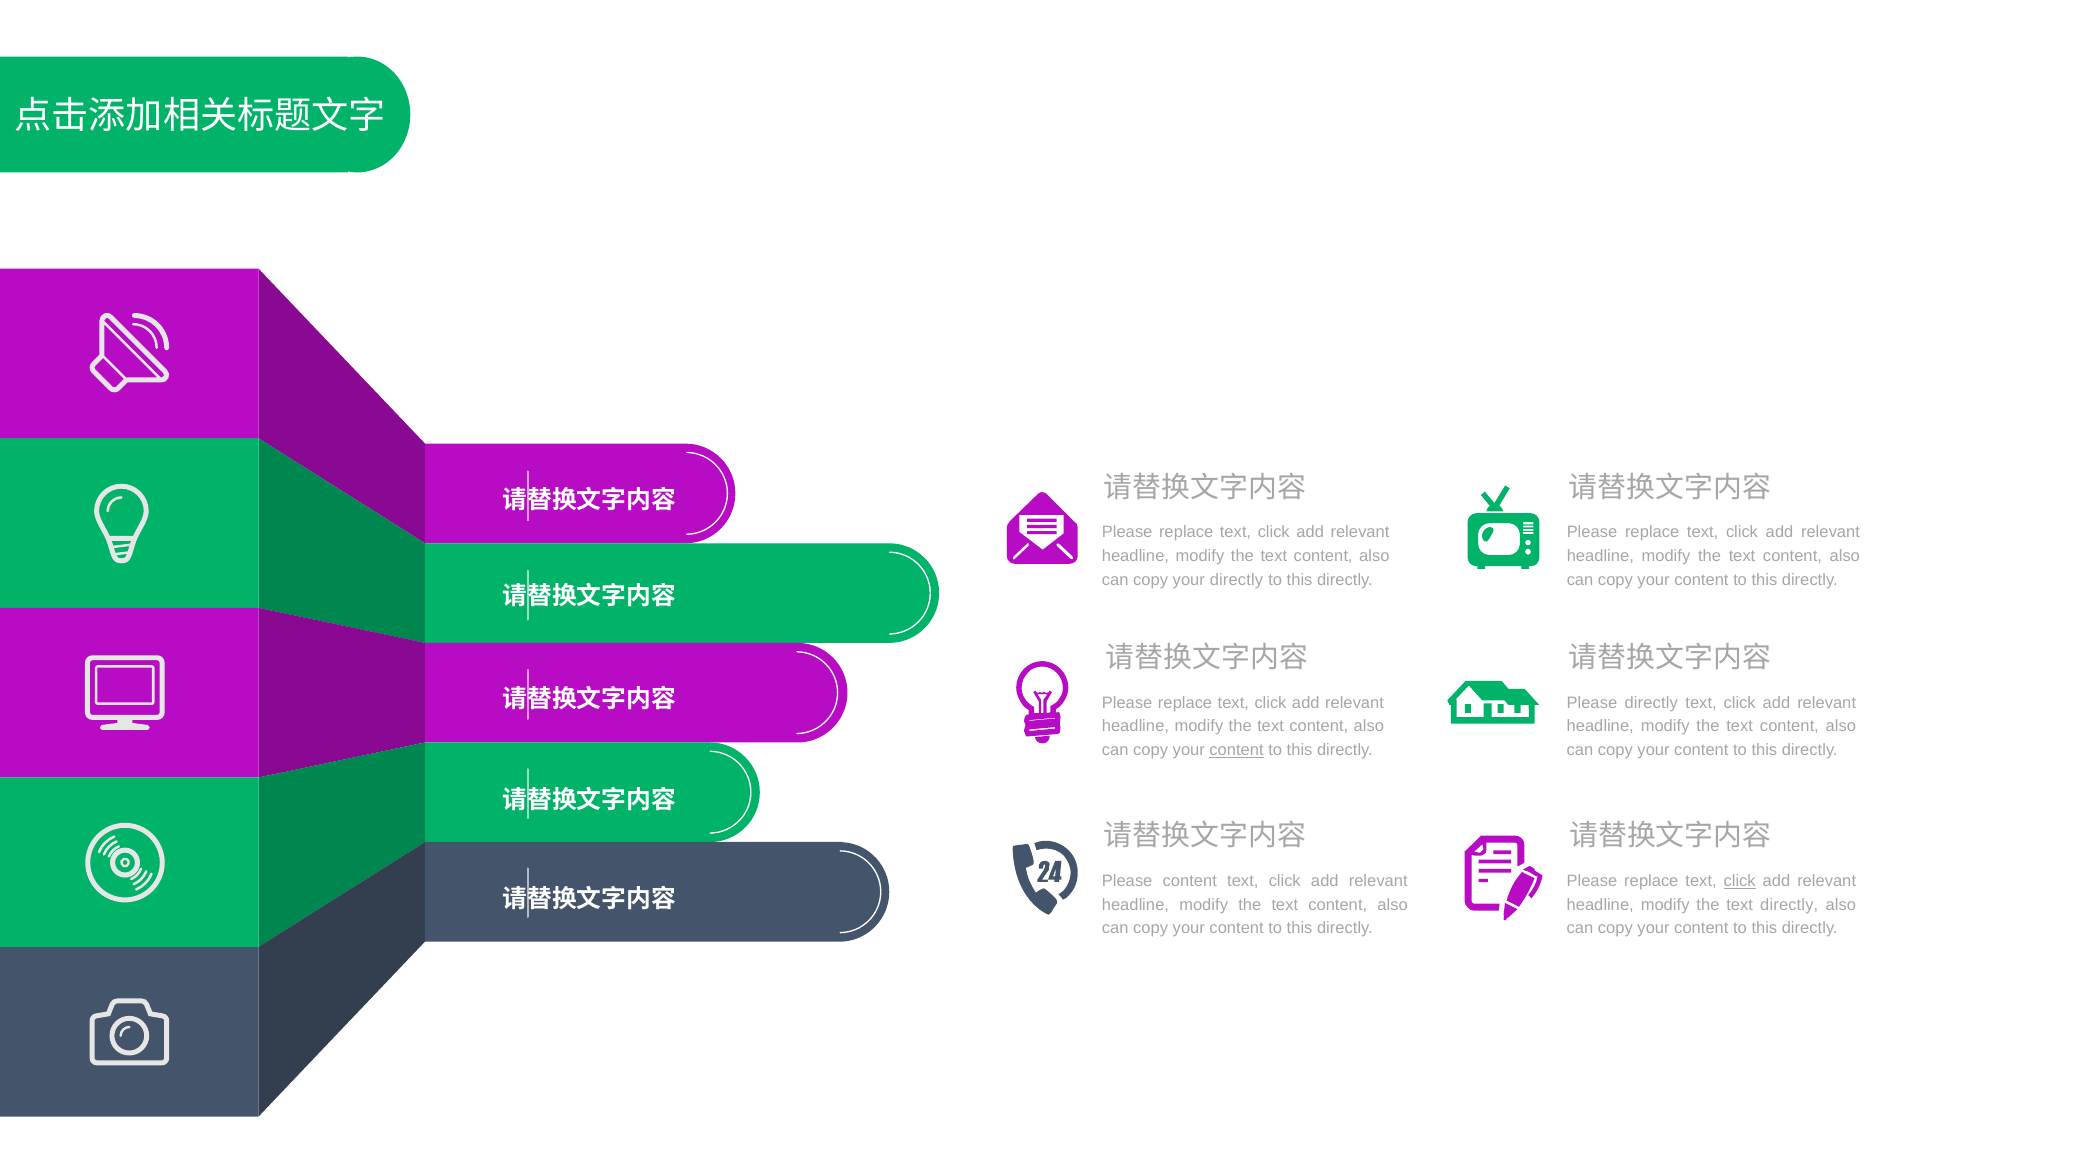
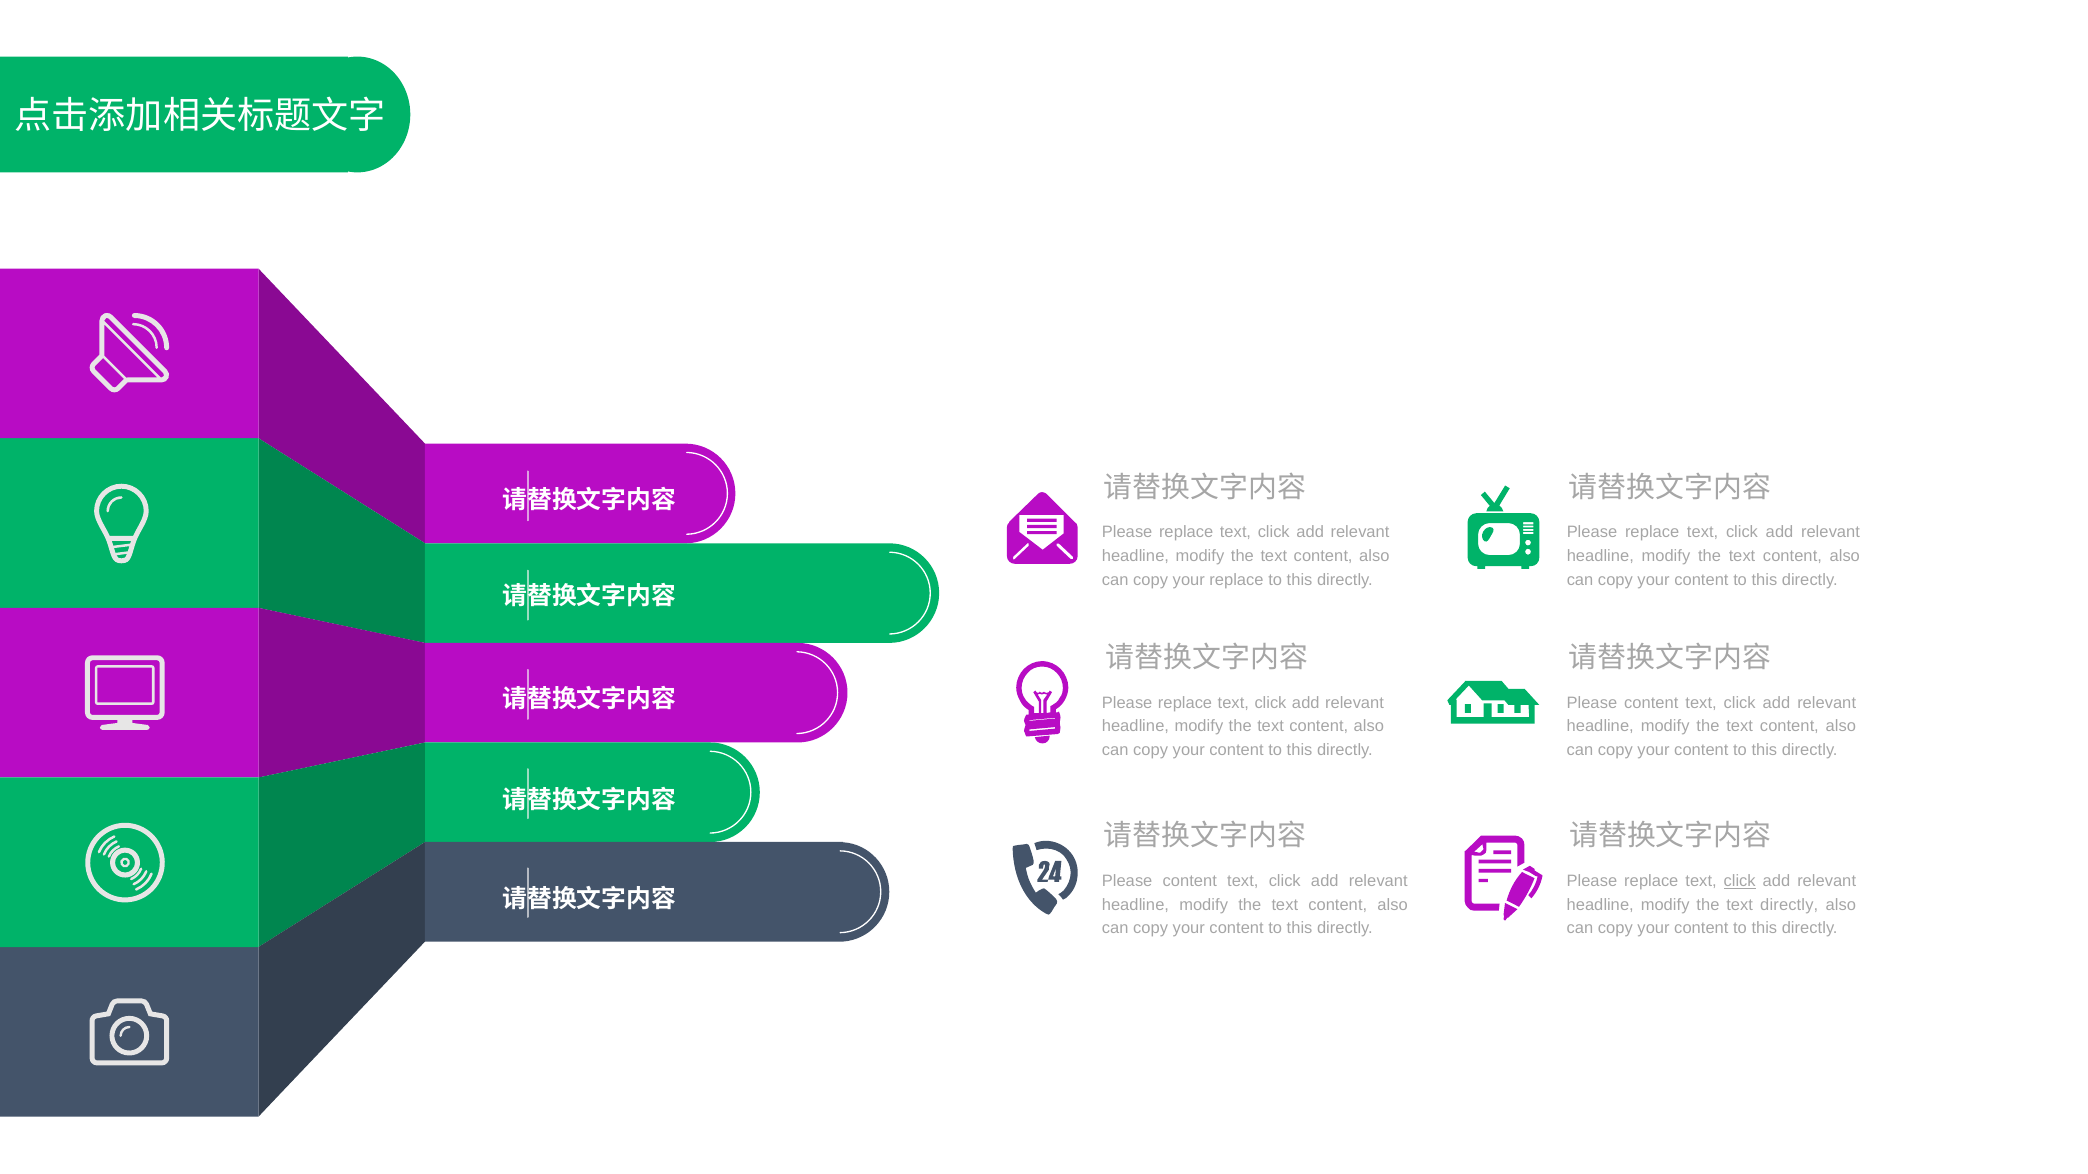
your directly: directly -> replace
directly at (1651, 703): directly -> content
content at (1237, 750) underline: present -> none
